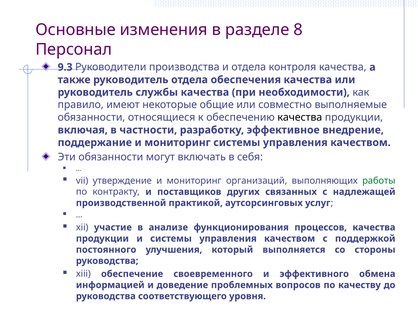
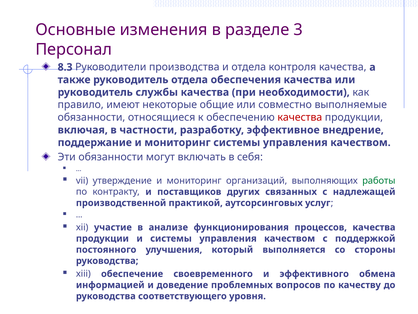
8: 8 -> 3
9.3: 9.3 -> 8.3
качества at (300, 117) colour: black -> red
